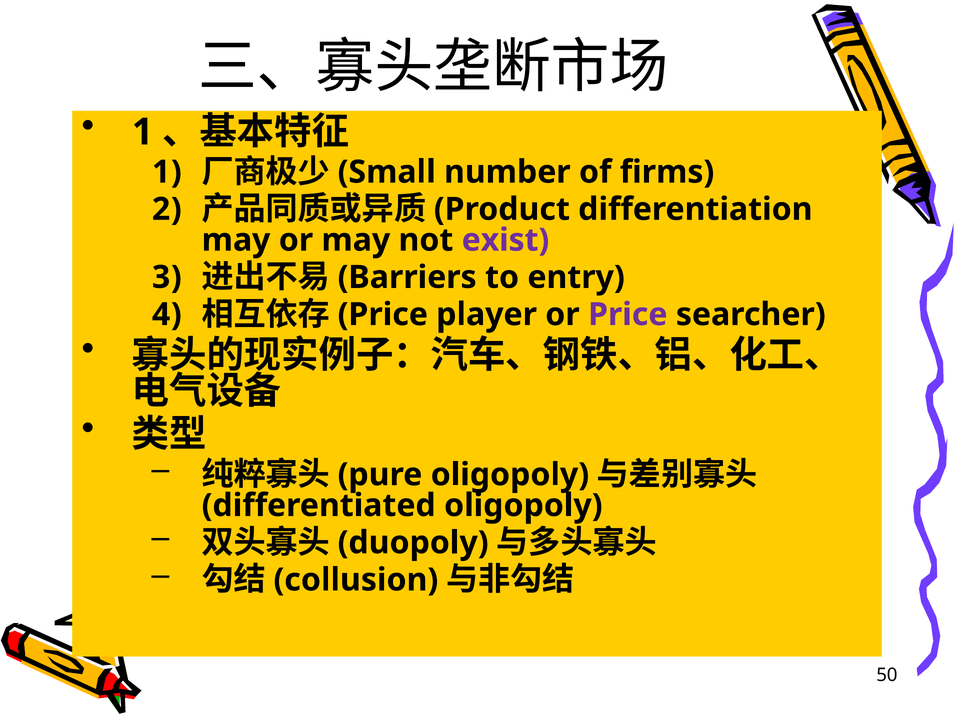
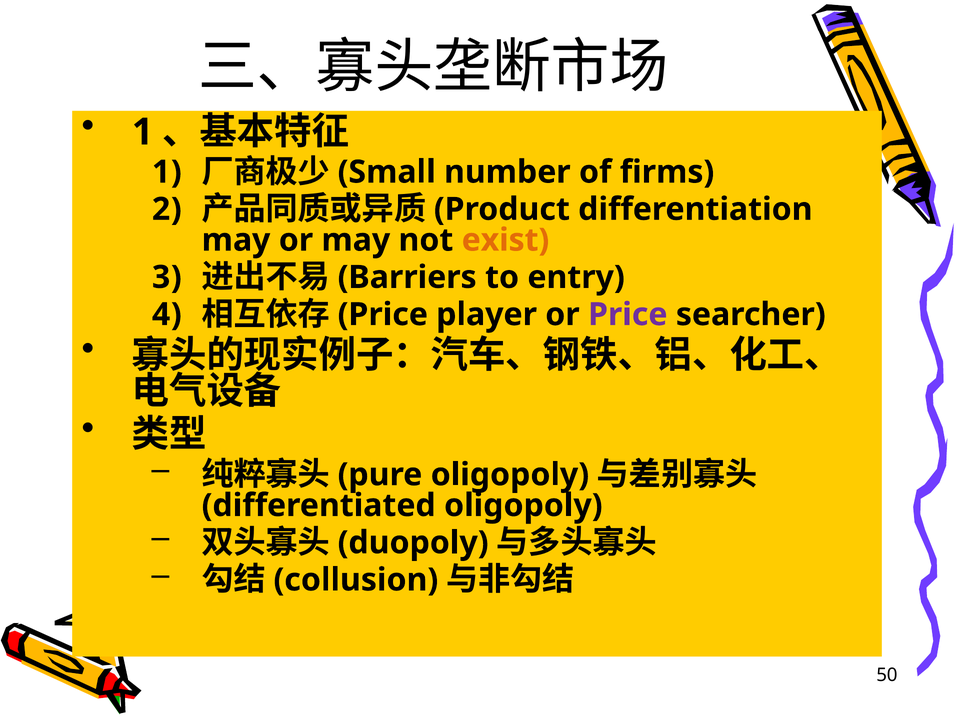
exist colour: purple -> orange
